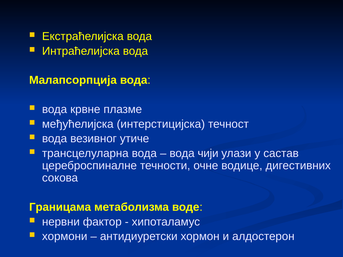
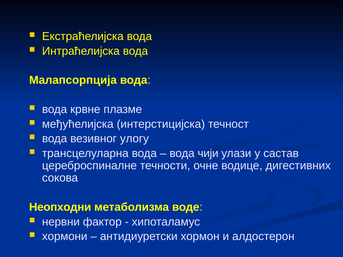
утиче: утиче -> улогу
Границама: Границама -> Неопходни
